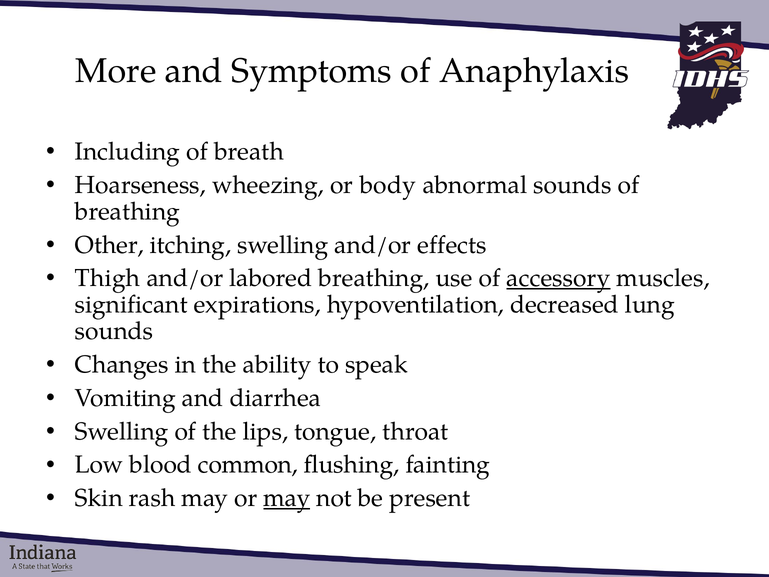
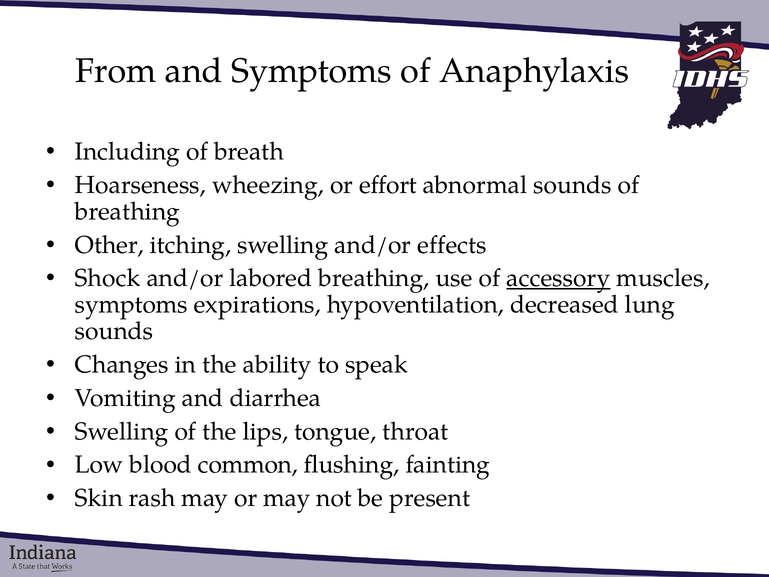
More: More -> From
body: body -> effort
Thigh: Thigh -> Shock
significant at (131, 305): significant -> symptoms
may at (287, 498) underline: present -> none
